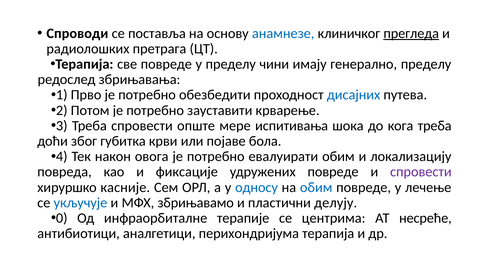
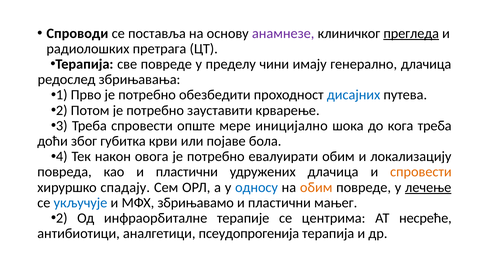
анамнезе colour: blue -> purple
генерално пределу: пределу -> длачица
испитивања: испитивања -> иницијално
фиксације at (187, 172): фиксације -> пластични
удружених повреде: повреде -> длачица
спровести at (421, 172) colour: purple -> orange
касније: касније -> спадају
обим at (316, 187) colour: blue -> orange
лечење underline: none -> present
делују: делују -> мањег
0 at (62, 218): 0 -> 2
перихондријума: перихондријума -> псеудопрогенија
